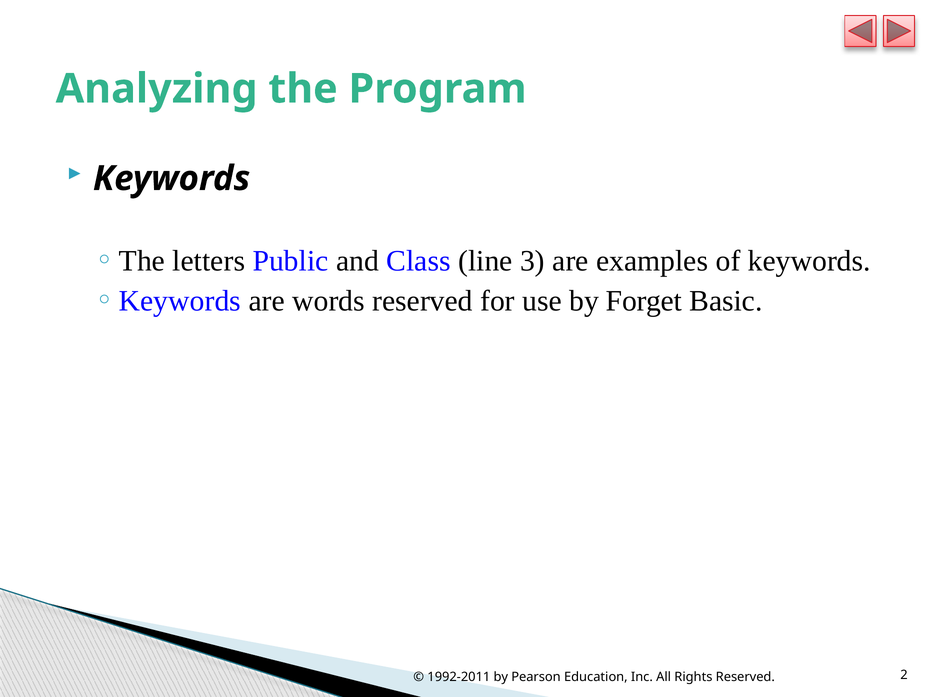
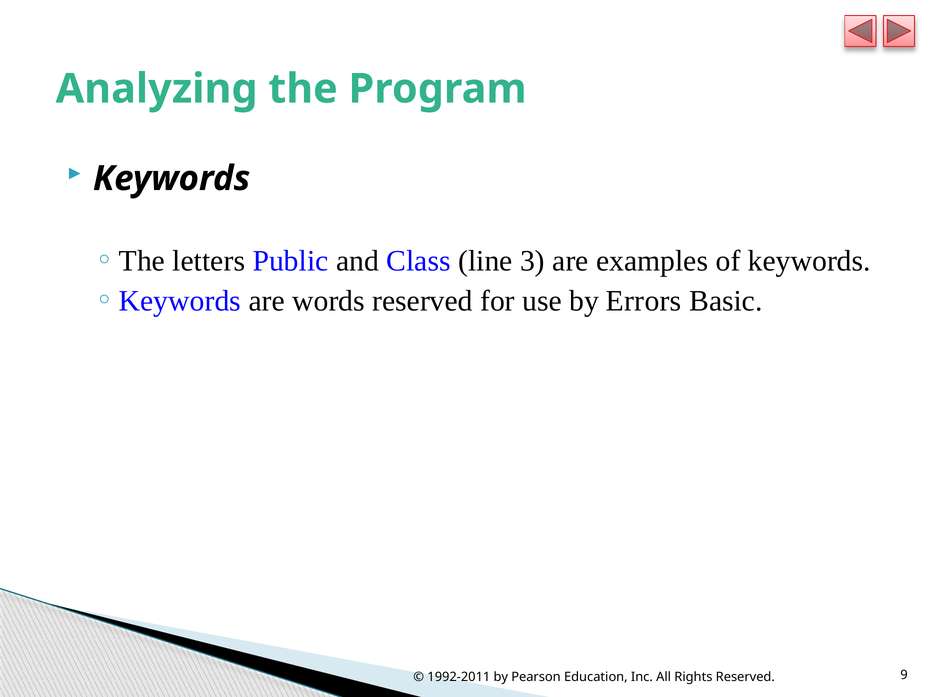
Forget: Forget -> Errors
2: 2 -> 9
